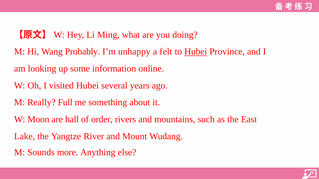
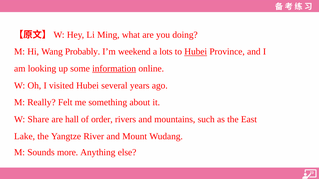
unhappy: unhappy -> weekend
felt: felt -> lots
information underline: none -> present
Full: Full -> Felt
Moon: Moon -> Share
